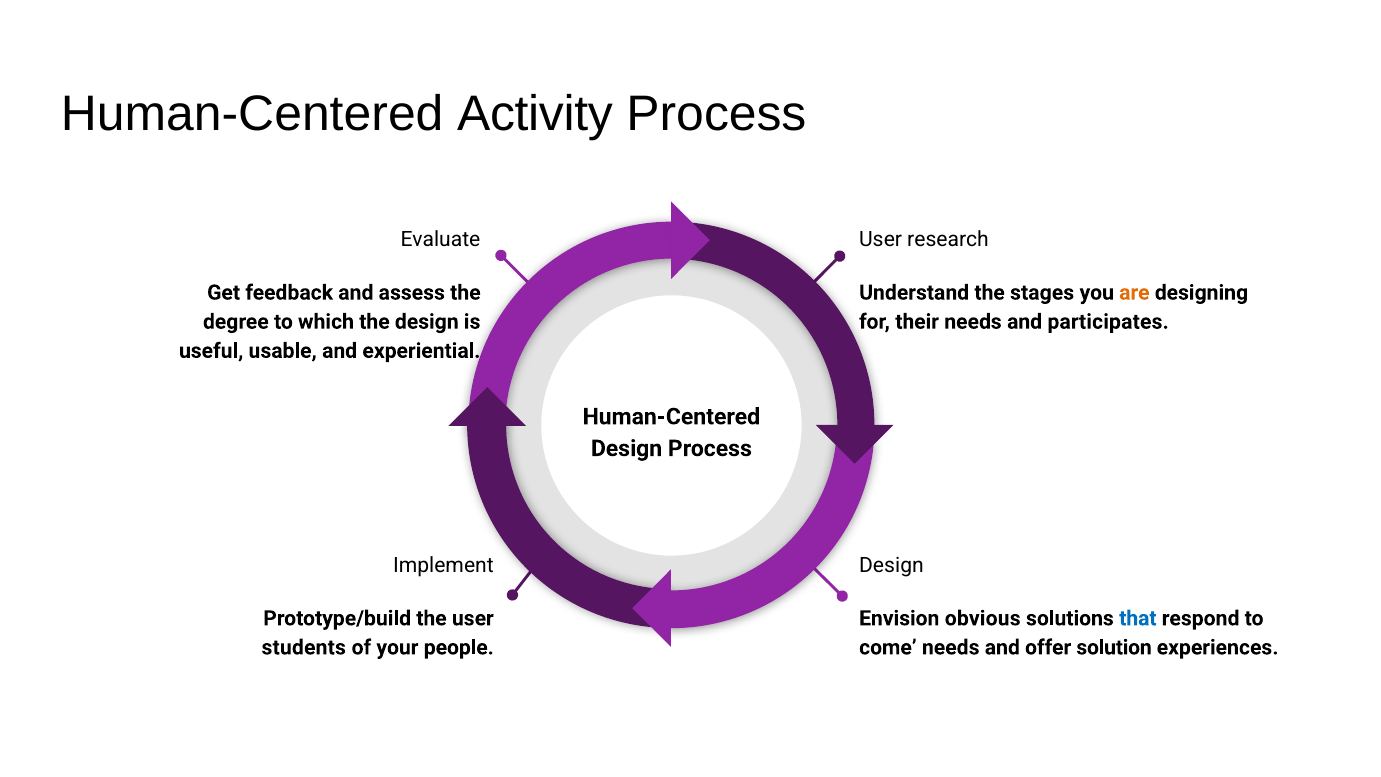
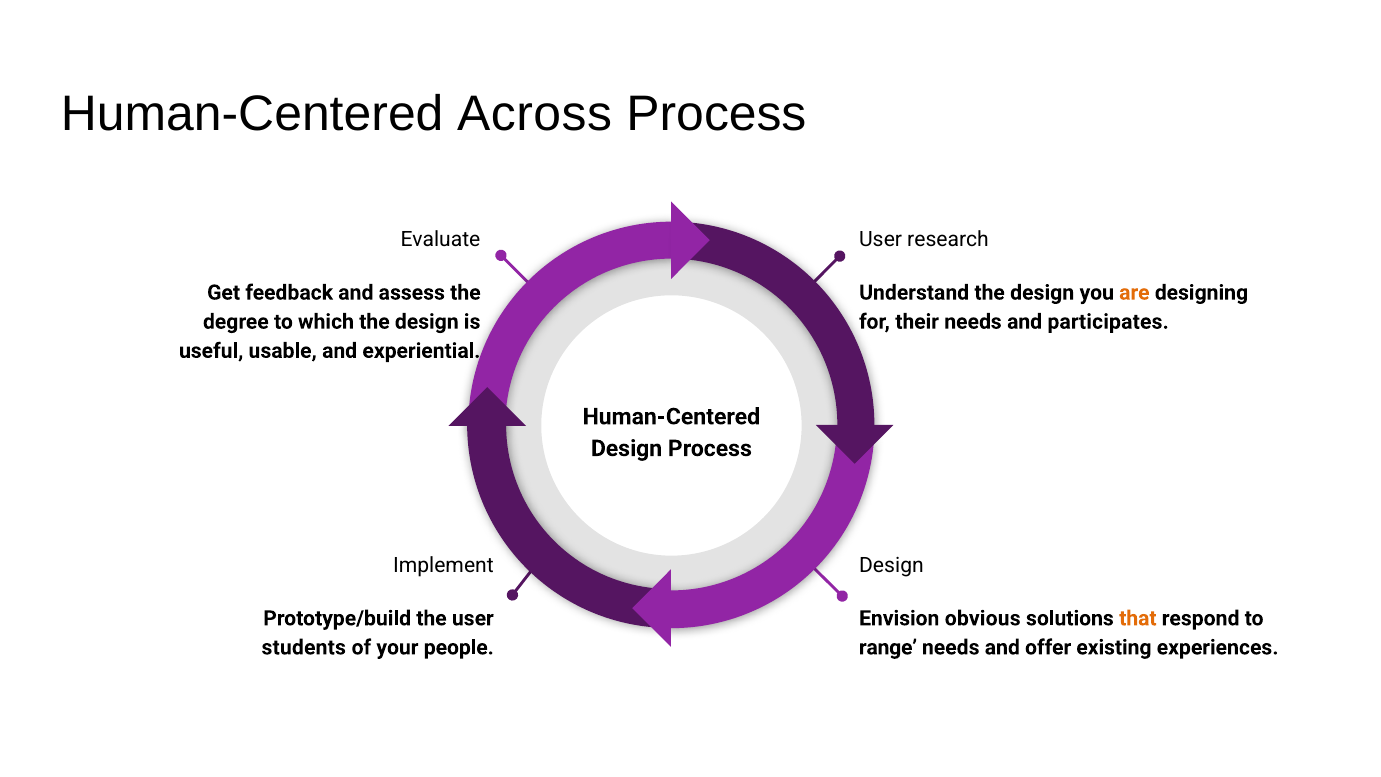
Activity: Activity -> Across
stages at (1042, 293): stages -> design
that colour: blue -> orange
come: come -> range
solution: solution -> existing
